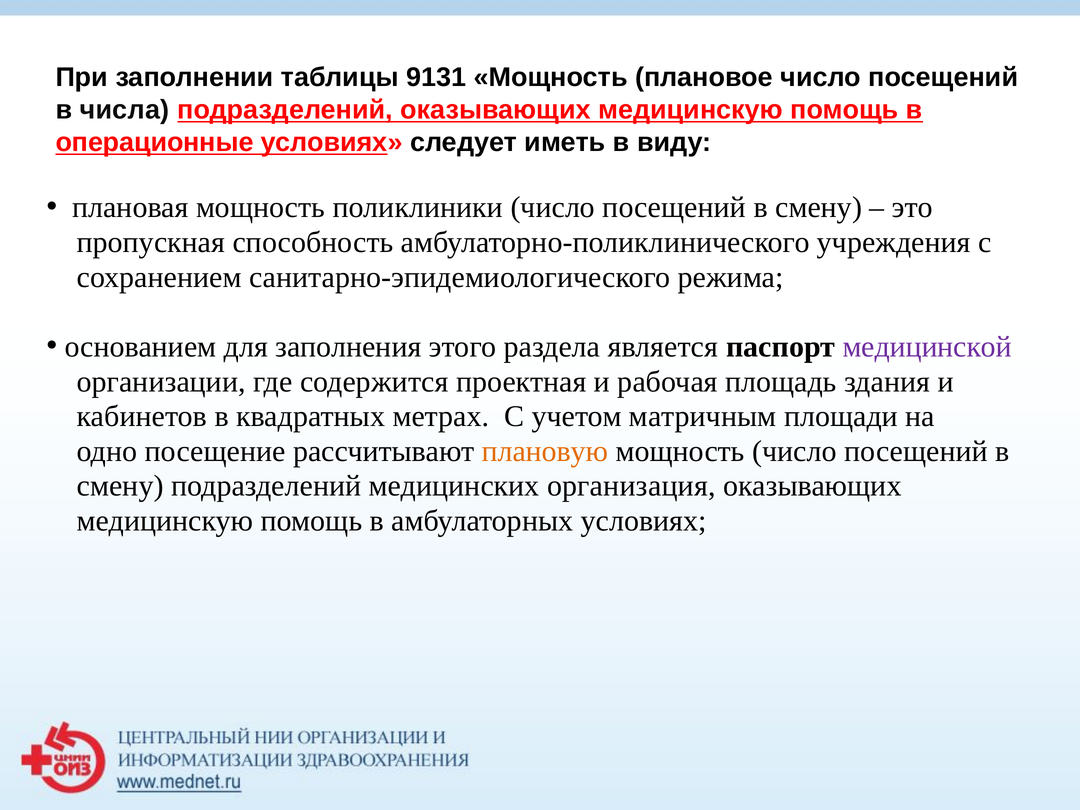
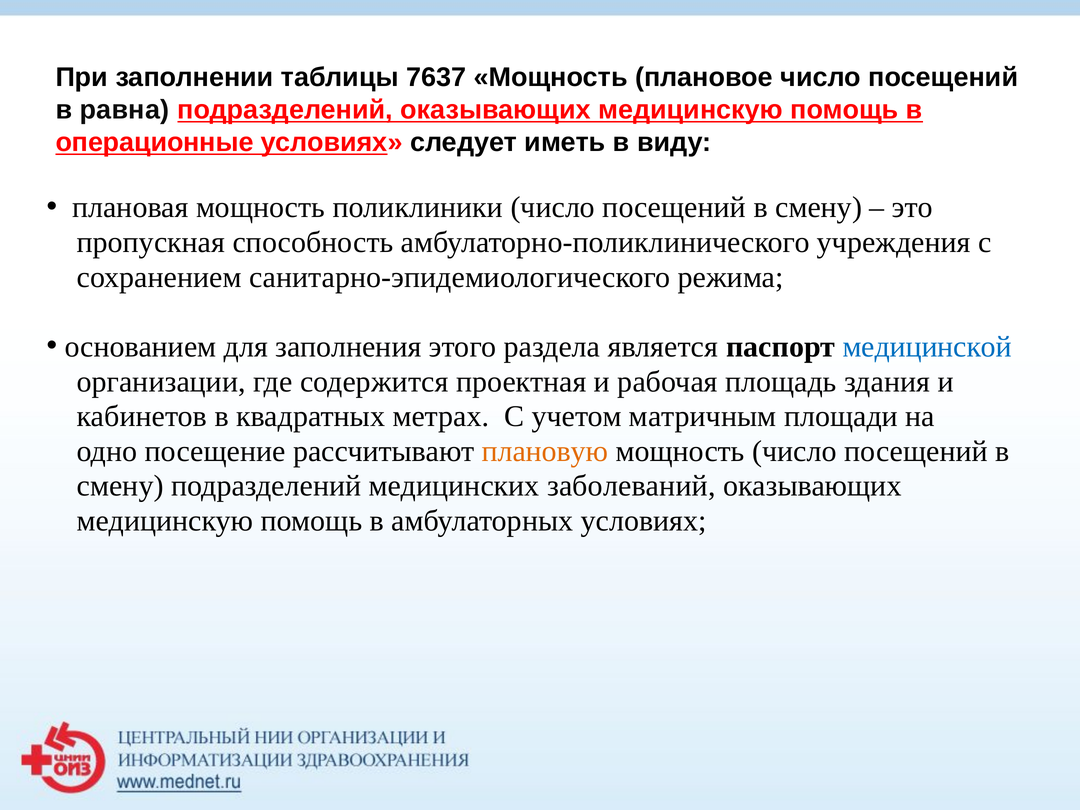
9131: 9131 -> 7637
числа: числа -> равна
медицинской colour: purple -> blue
организация: организация -> заболеваний
